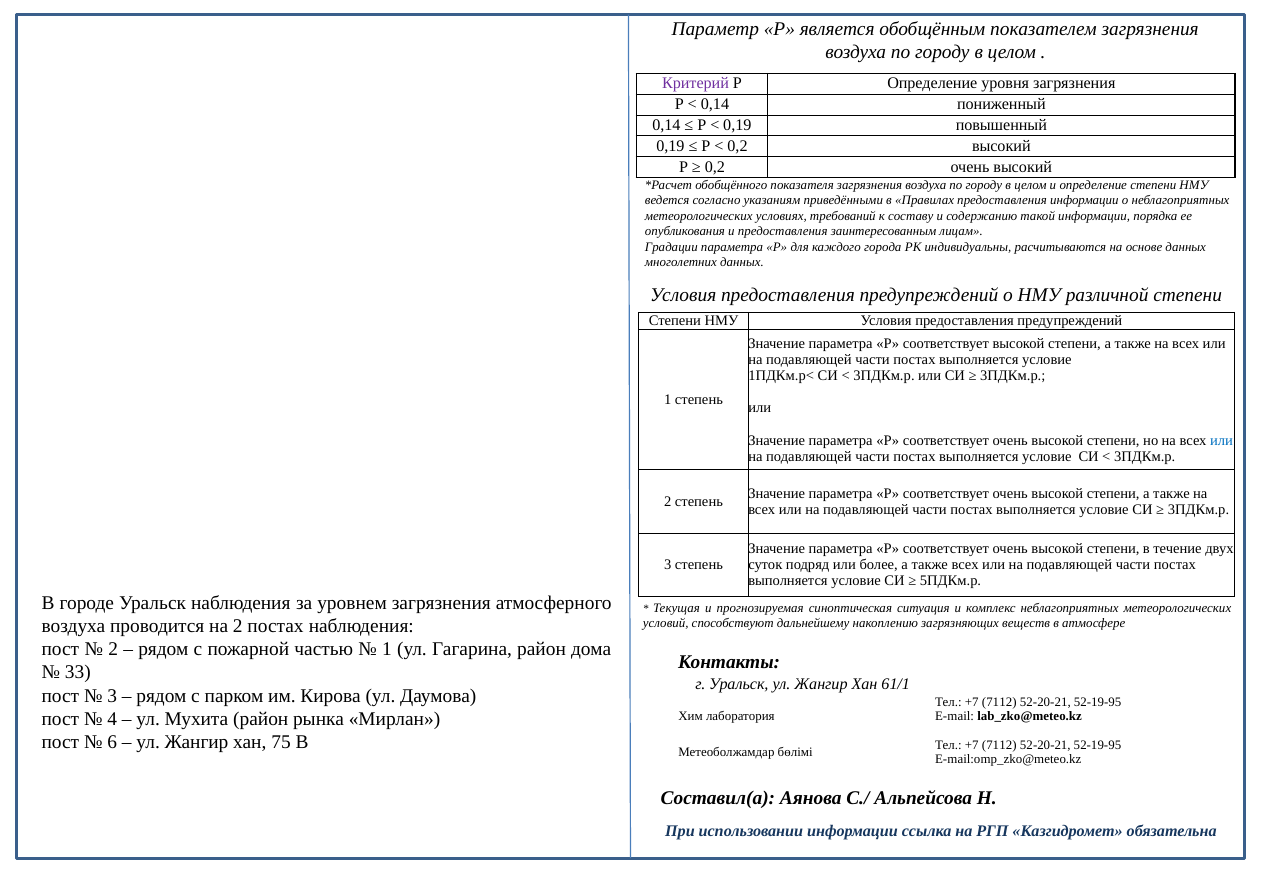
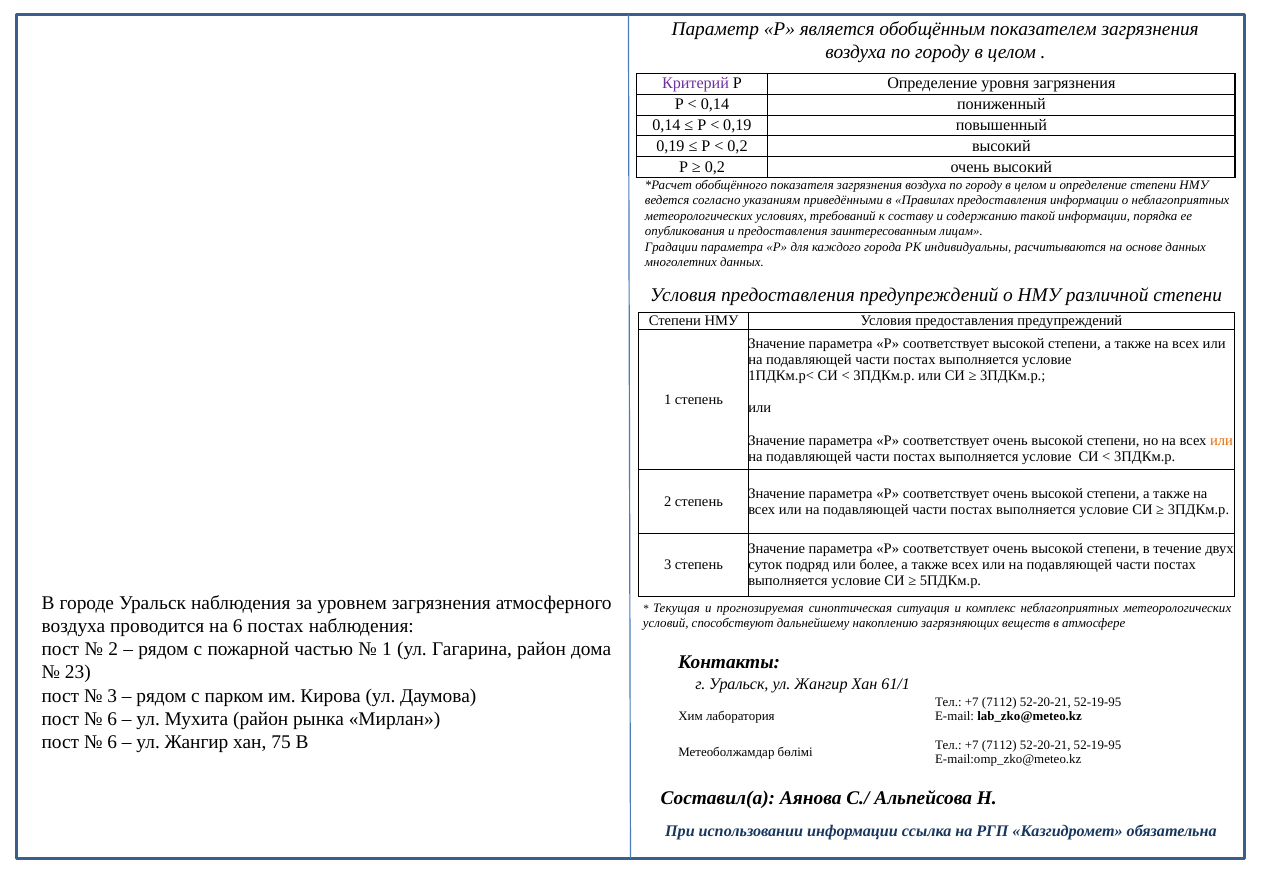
или at (1222, 440) colour: blue -> orange
на 2: 2 -> 6
33: 33 -> 23
4 at (112, 719): 4 -> 6
